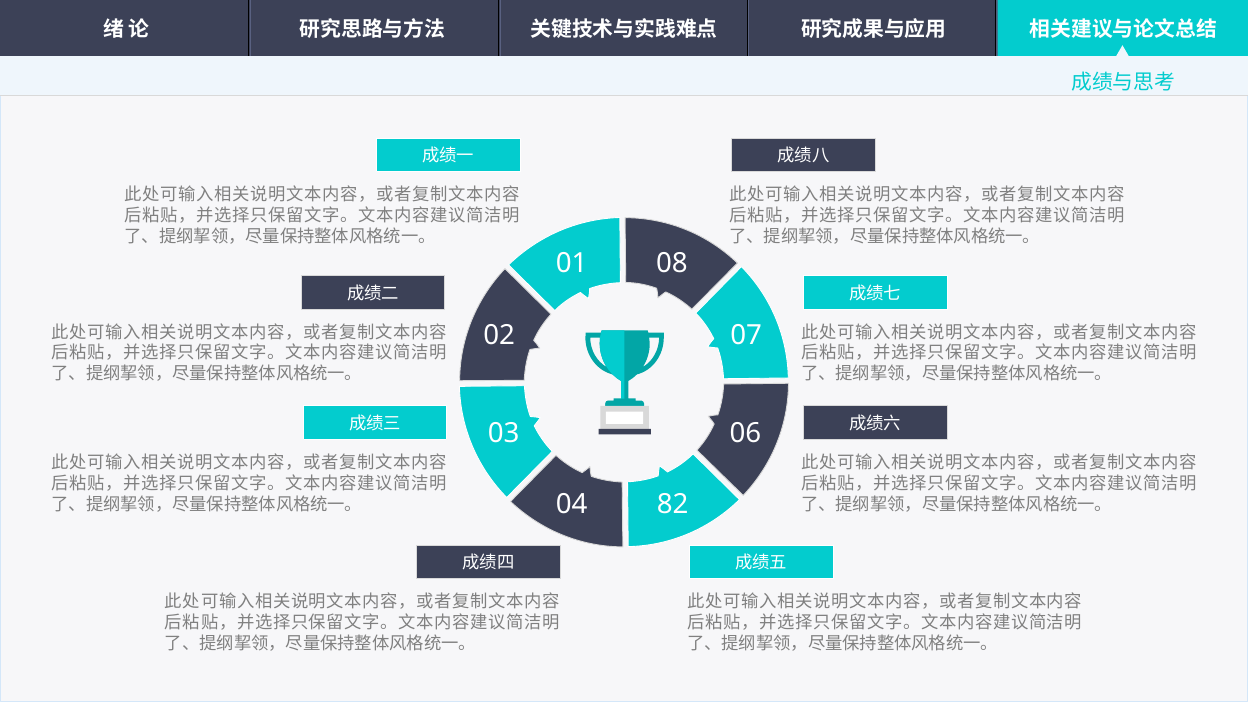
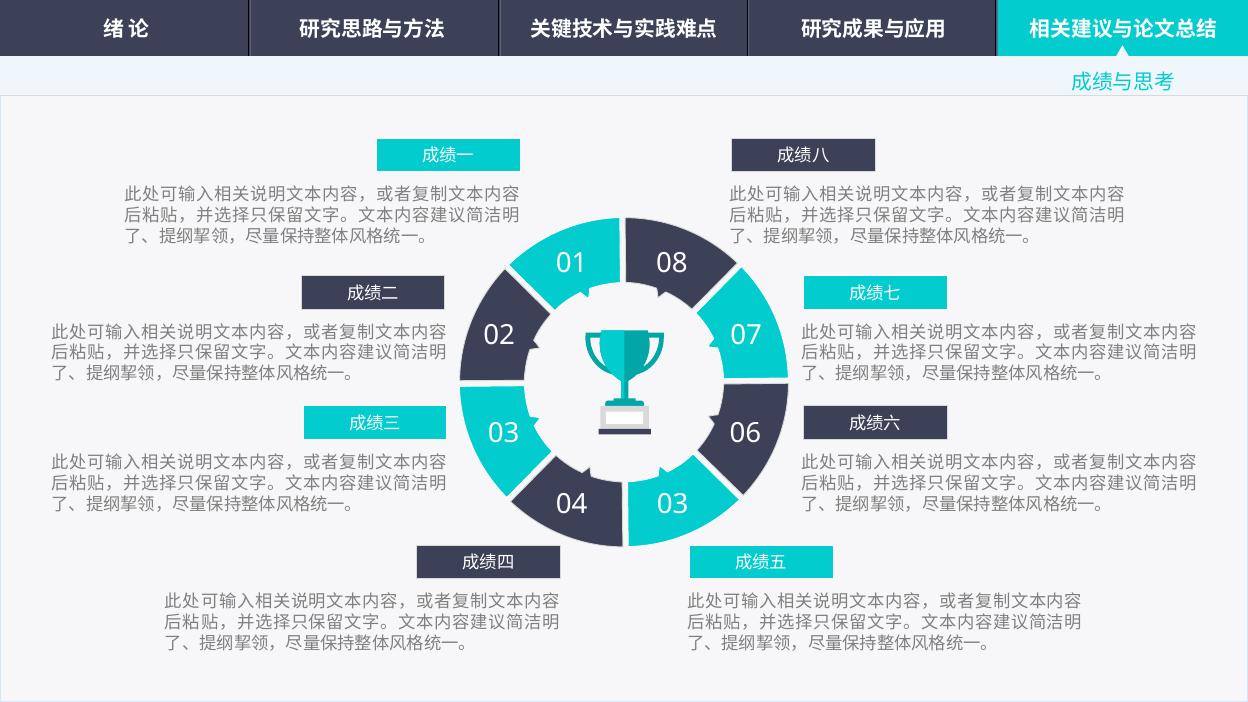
04 82: 82 -> 03
